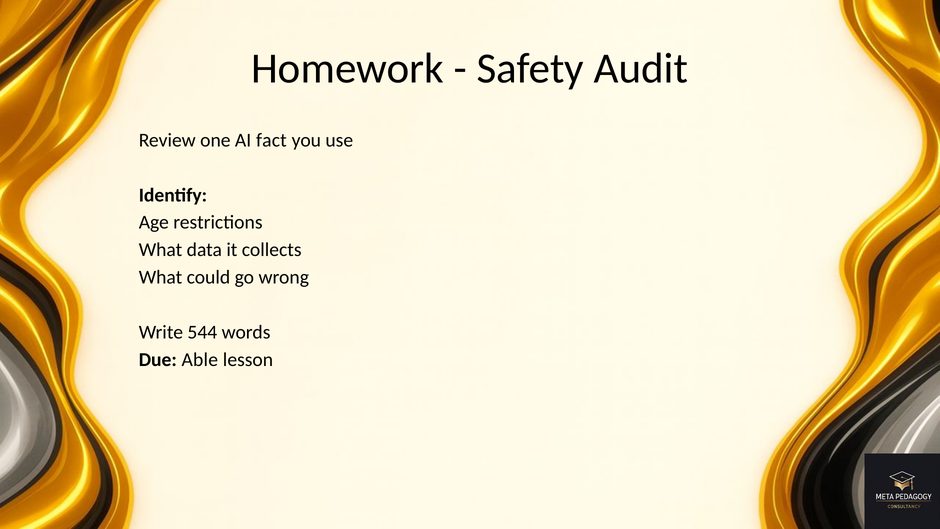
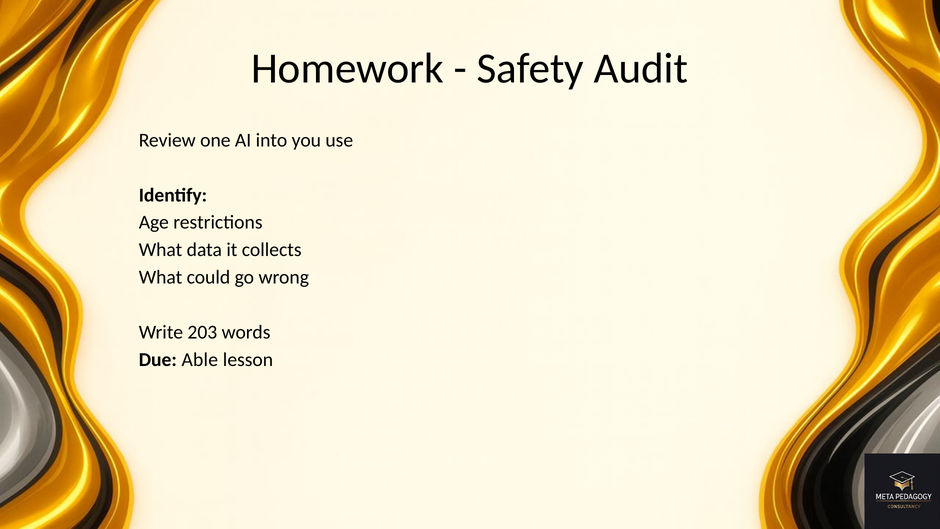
fact: fact -> into
544: 544 -> 203
